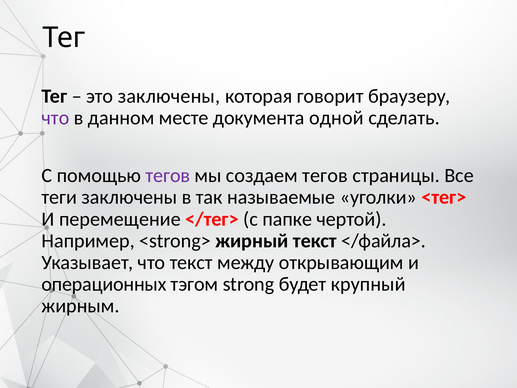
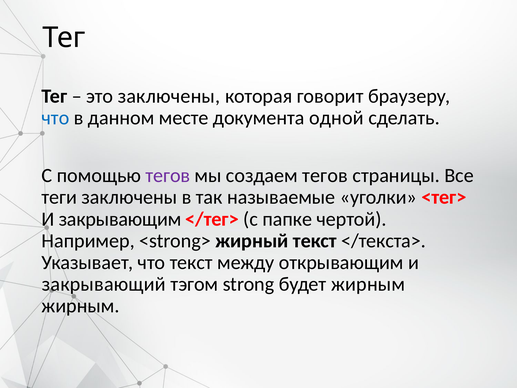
что at (55, 118) colour: purple -> blue
перемещение: перемещение -> закрывающим
</файла>: </файла> -> </текста>
операционных: операционных -> закрывающий
будет крупный: крупный -> жирным
